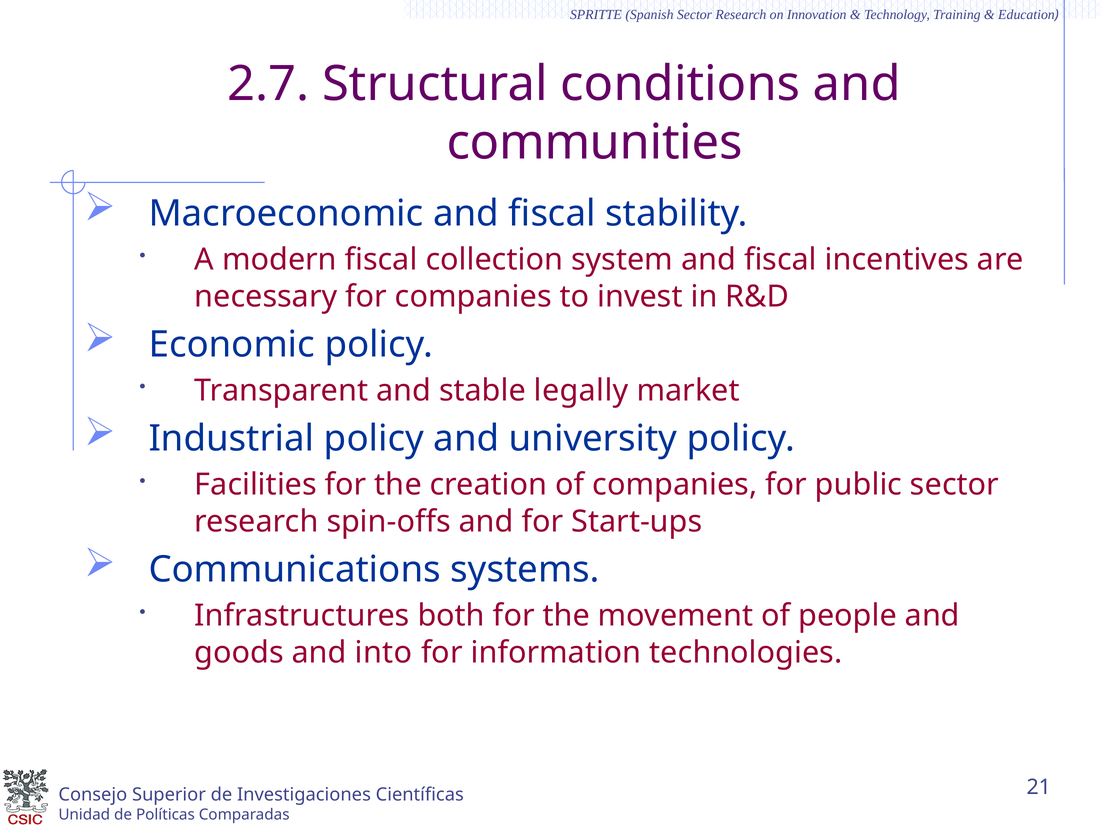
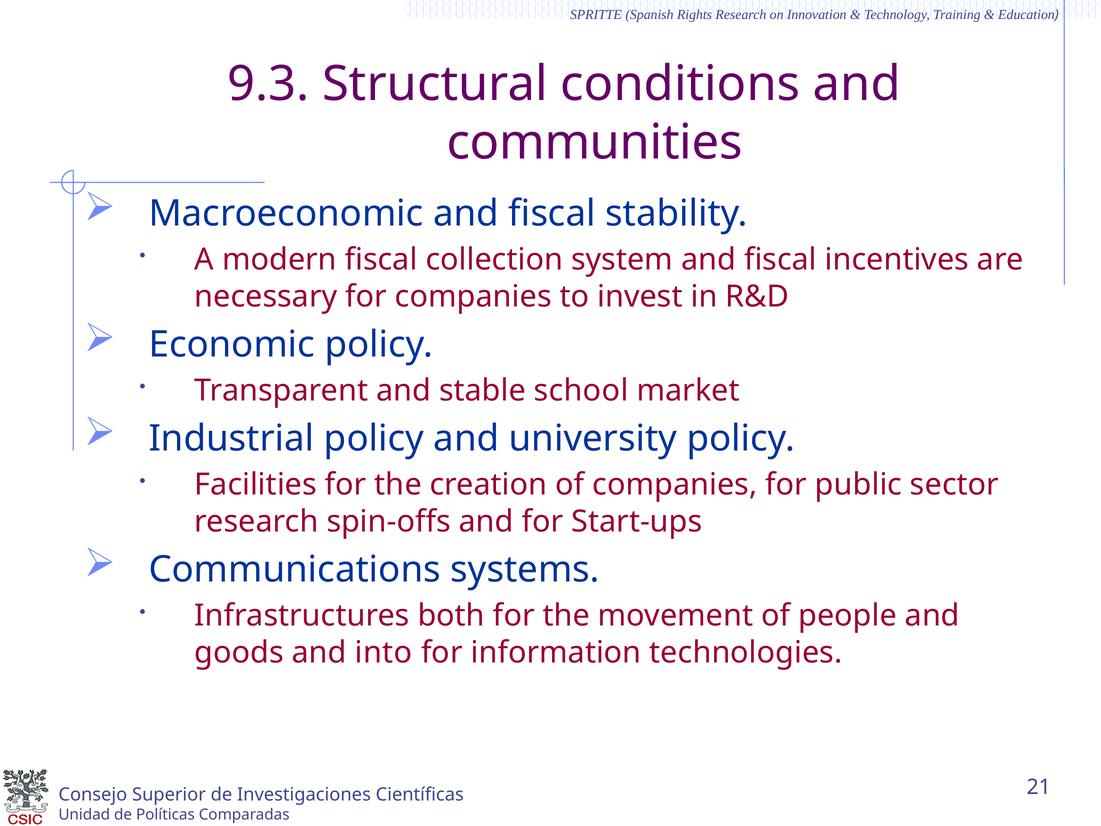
Sector at (695, 15): Sector -> Rights
2.7: 2.7 -> 9.3
legally: legally -> school
